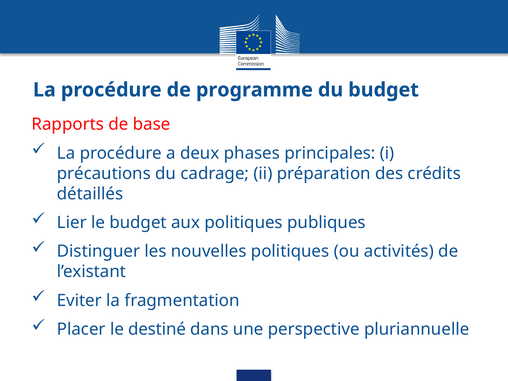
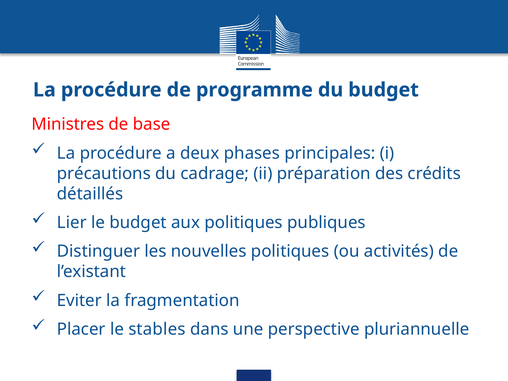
Rapports: Rapports -> Ministres
destiné: destiné -> stables
